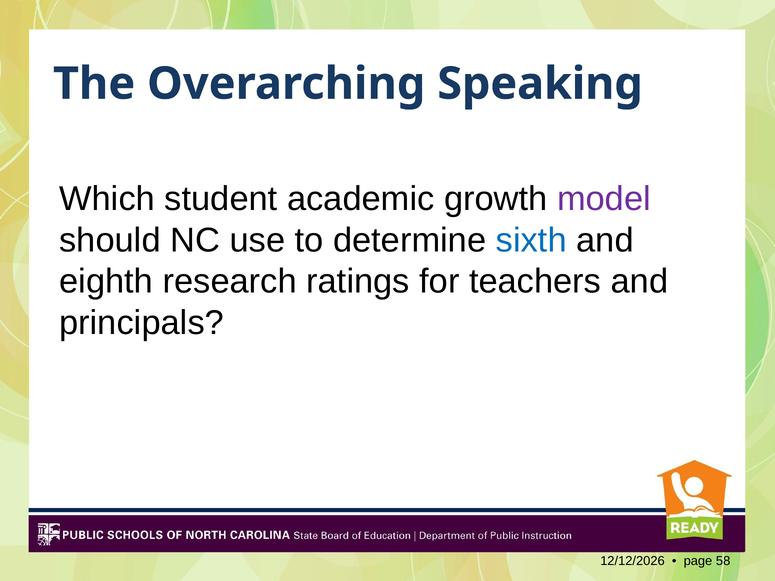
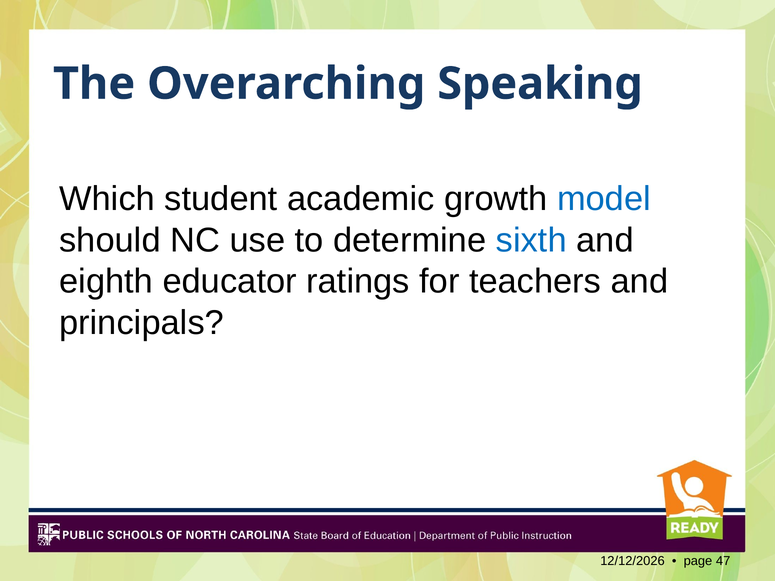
model colour: purple -> blue
research: research -> educator
58: 58 -> 47
